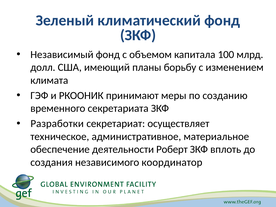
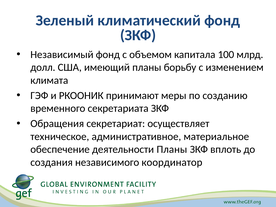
Разработки: Разработки -> Обращения
деятельности Роберт: Роберт -> Планы
